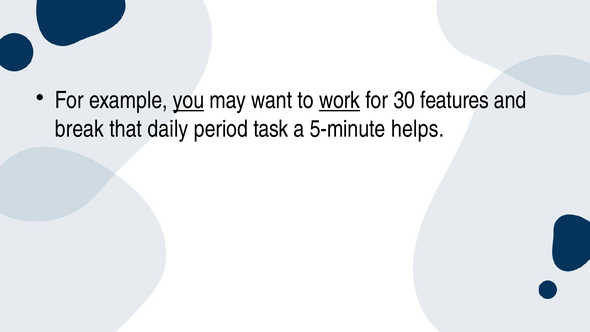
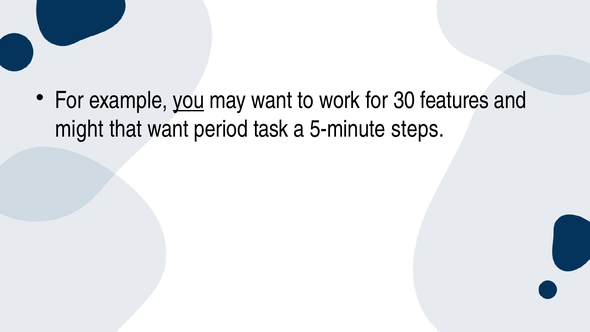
work underline: present -> none
break: break -> might
that daily: daily -> want
helps: helps -> steps
